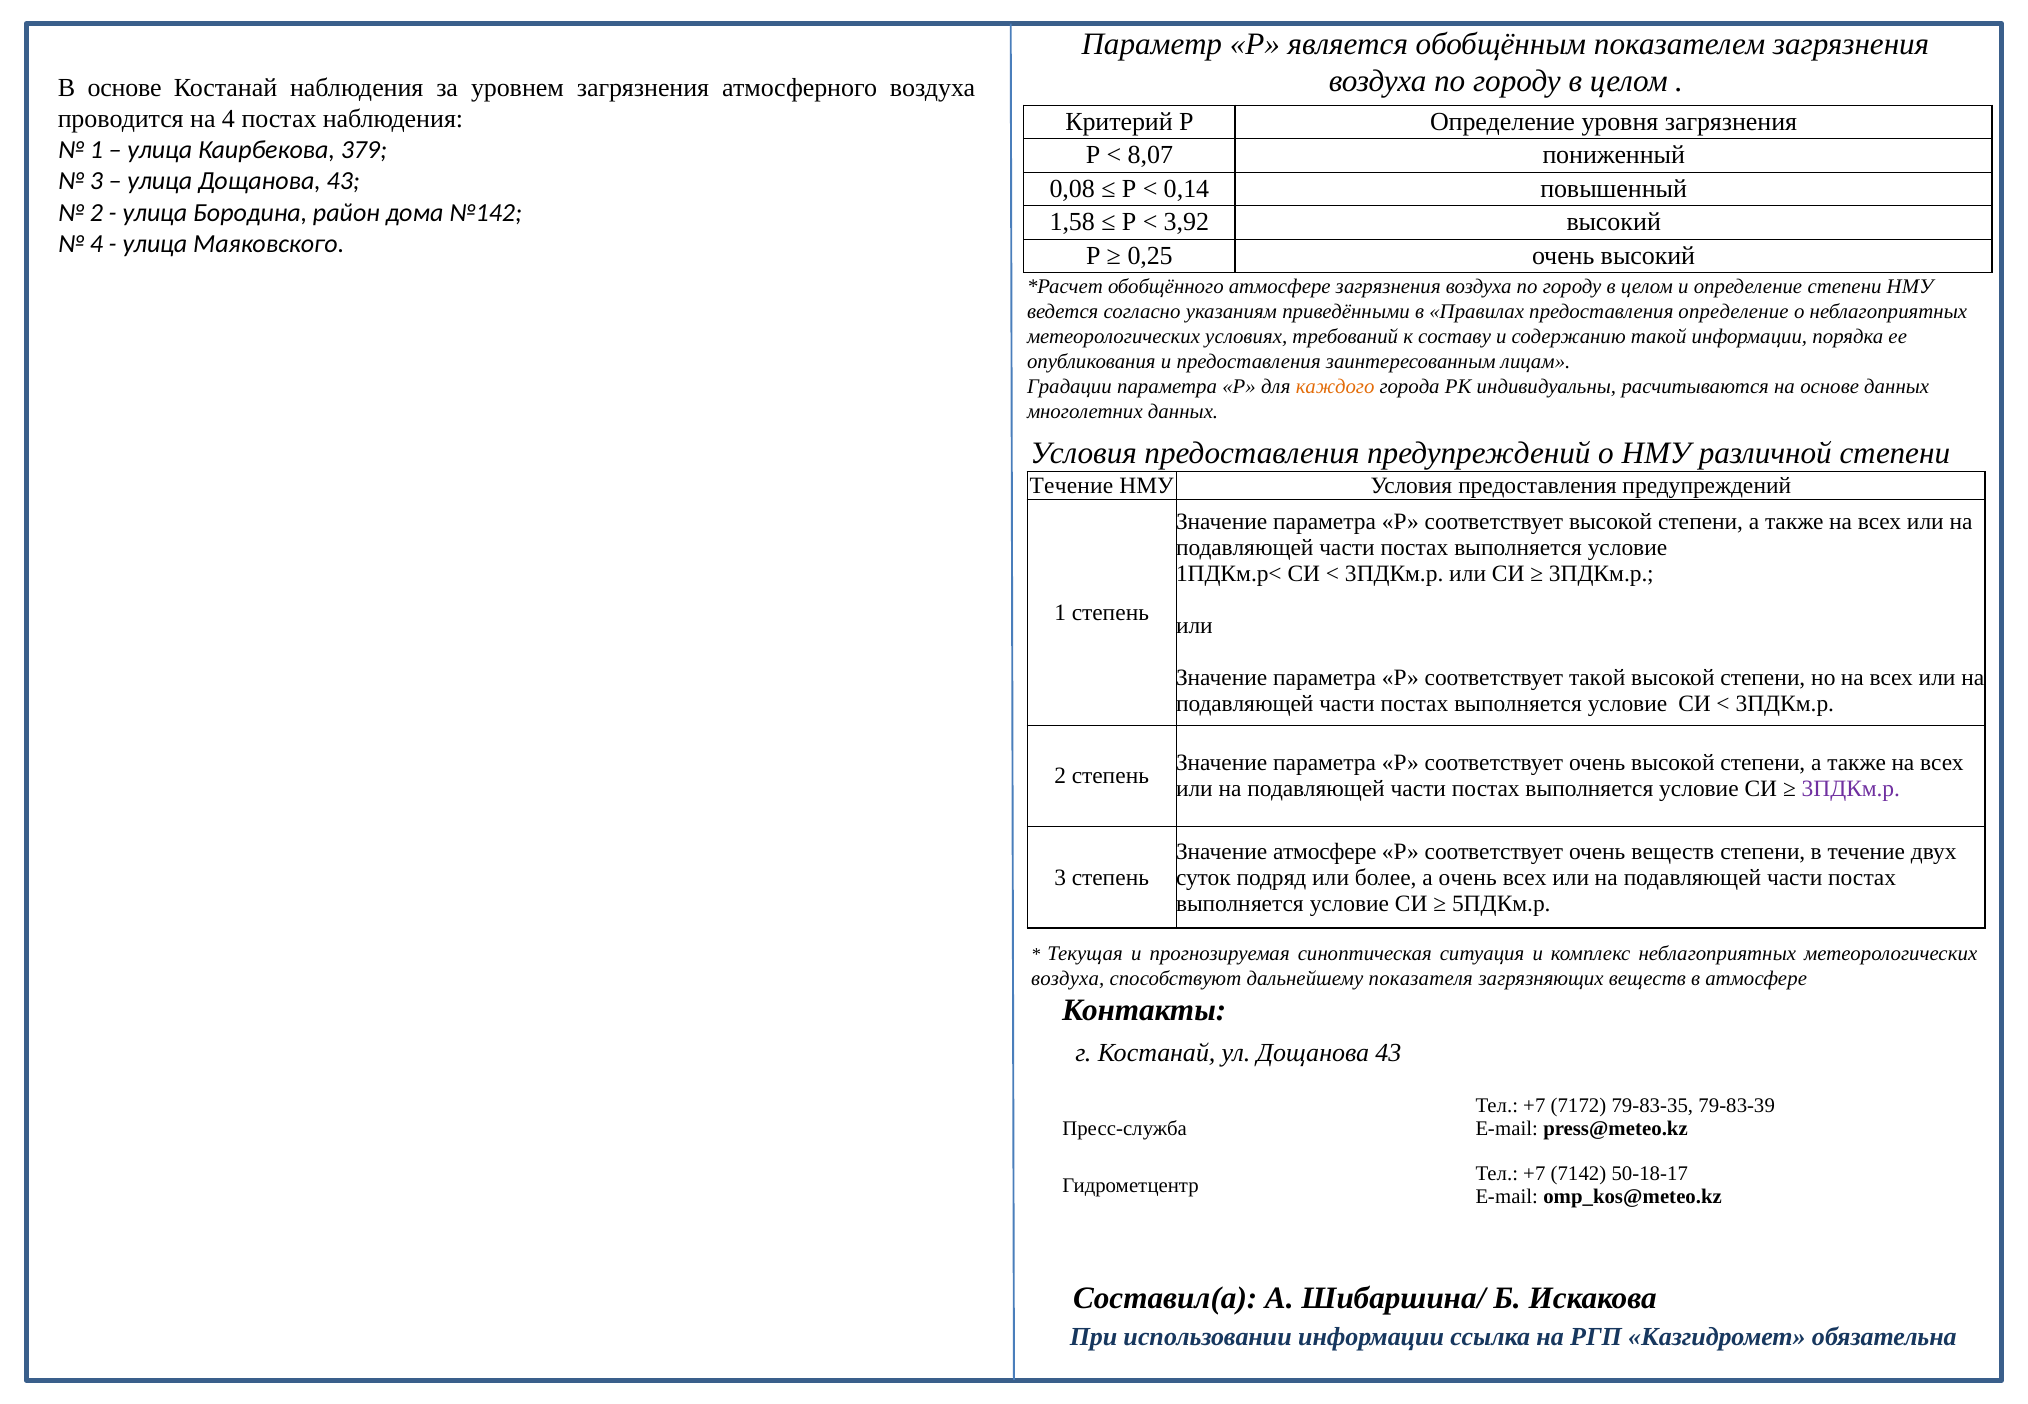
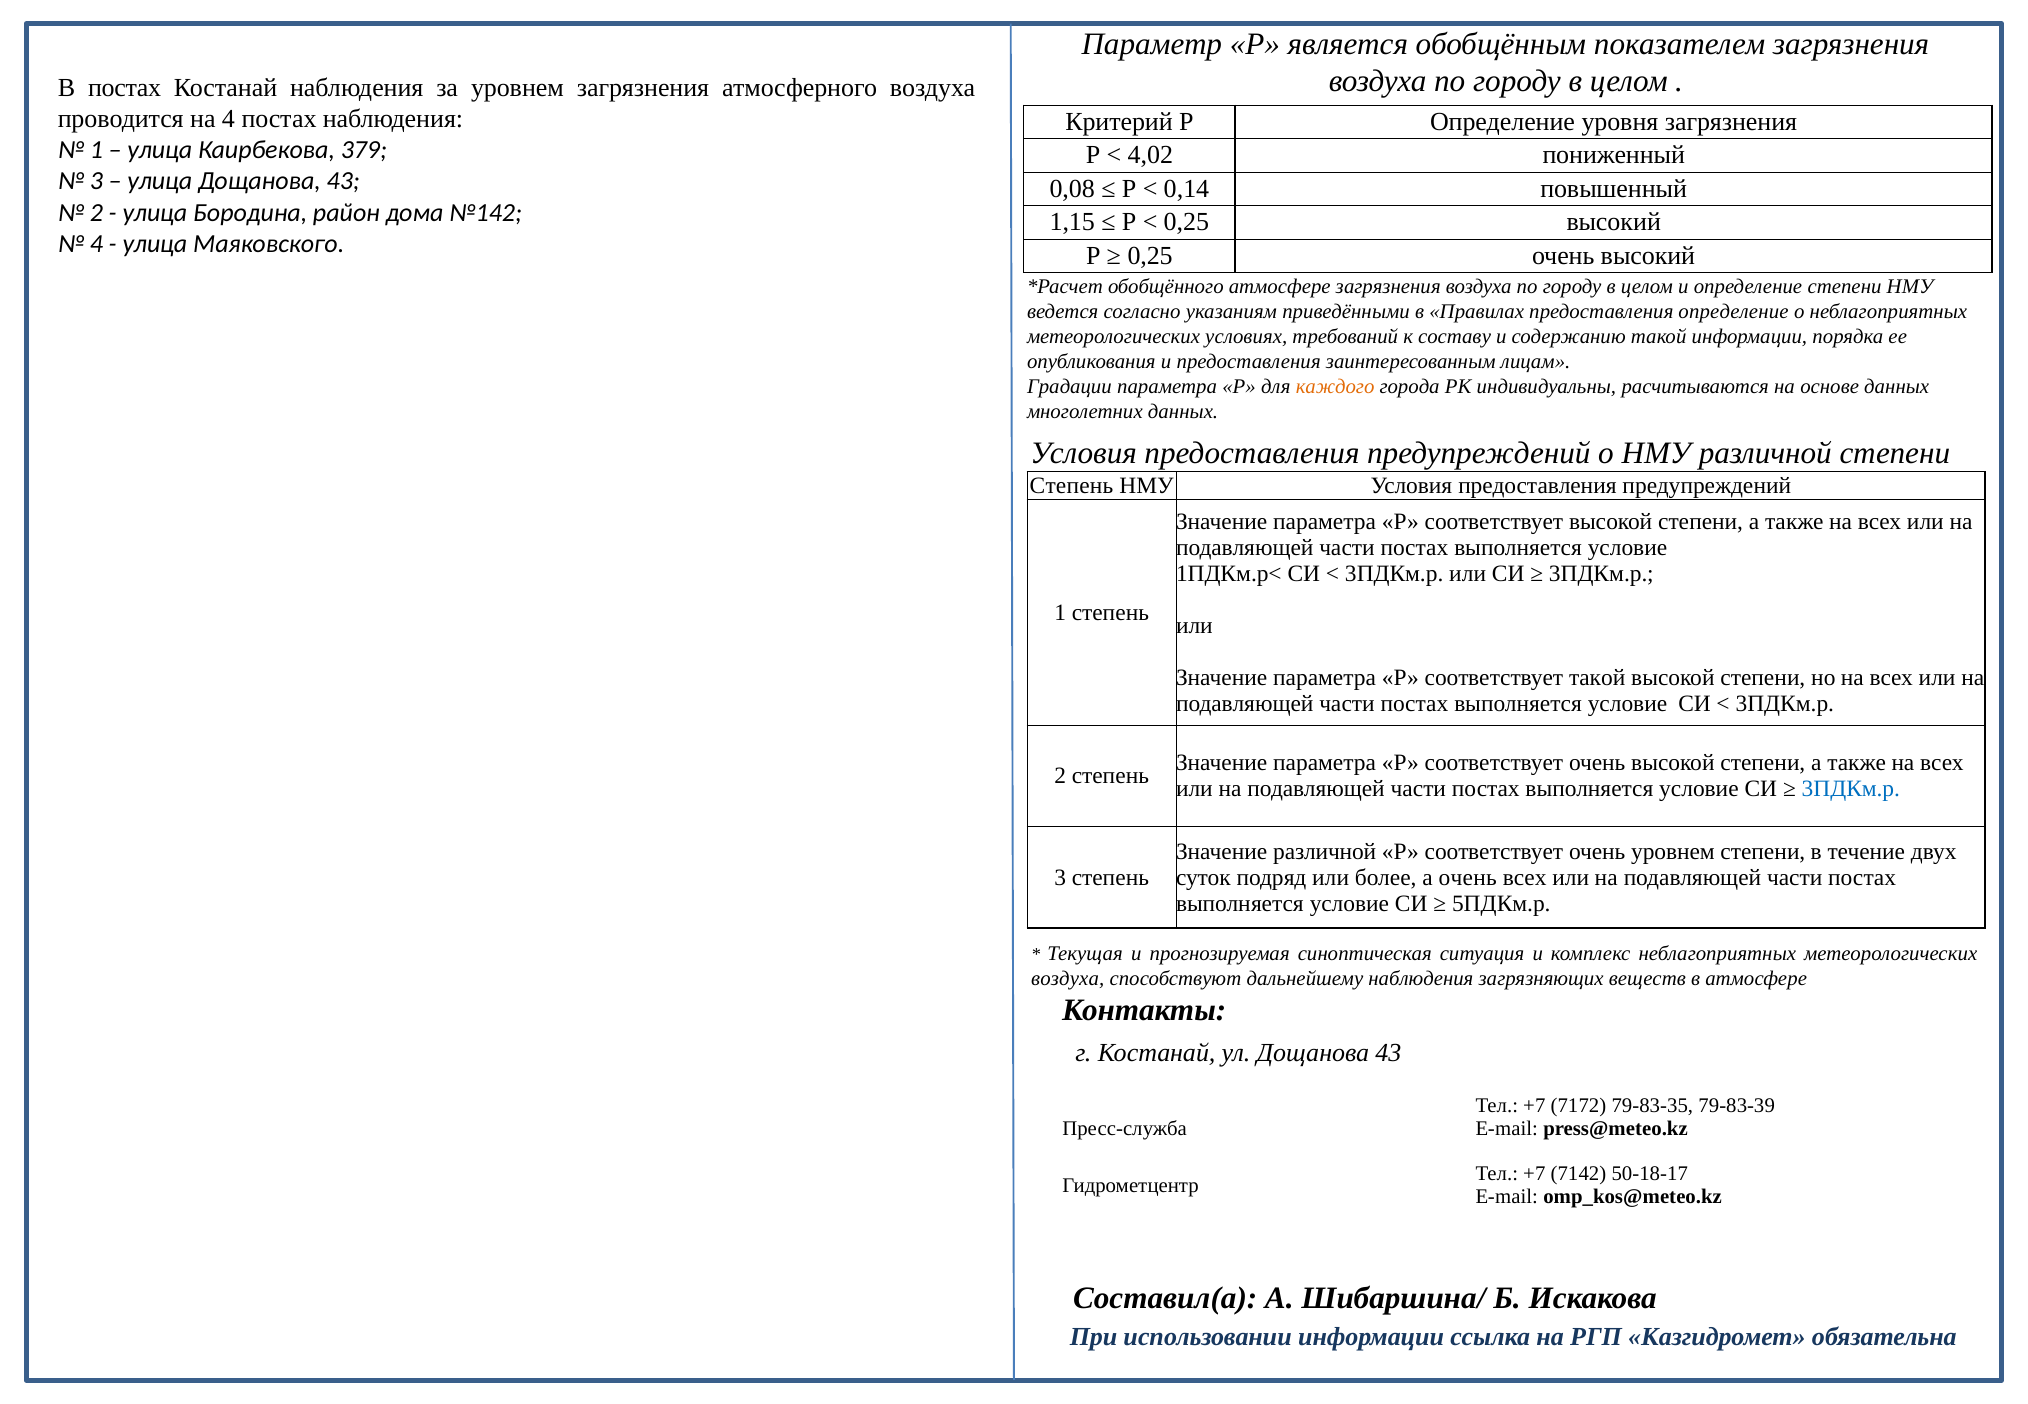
В основе: основе -> постах
8,07: 8,07 -> 4,02
1,58: 1,58 -> 1,15
3,92 at (1186, 222): 3,92 -> 0,25
Течение at (1072, 486): Течение -> Степень
3ПДКм.р at (1851, 789) colour: purple -> blue
Значение атмосфере: атмосфере -> различной
очень веществ: веществ -> уровнем
дальнейшему показателя: показателя -> наблюдения
